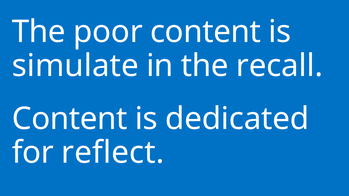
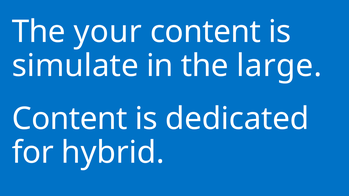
poor: poor -> your
recall: recall -> large
reflect: reflect -> hybrid
